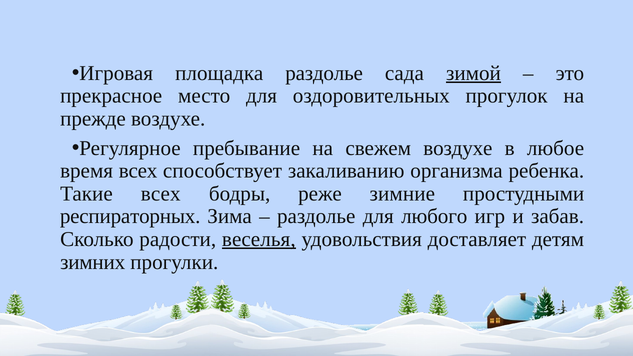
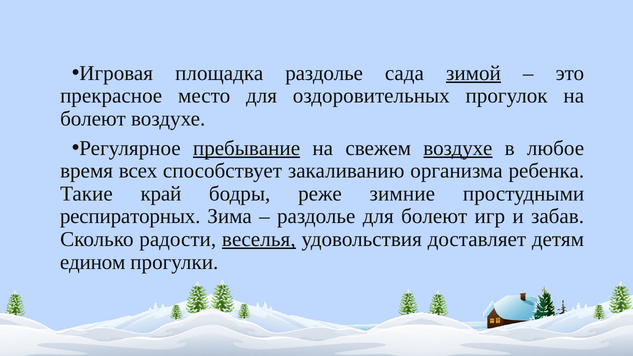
прежде at (93, 119): прежде -> болеют
пребывание underline: none -> present
воздухе at (458, 148) underline: none -> present
Такие всех: всех -> край
для любого: любого -> болеют
зимних: зимних -> едином
